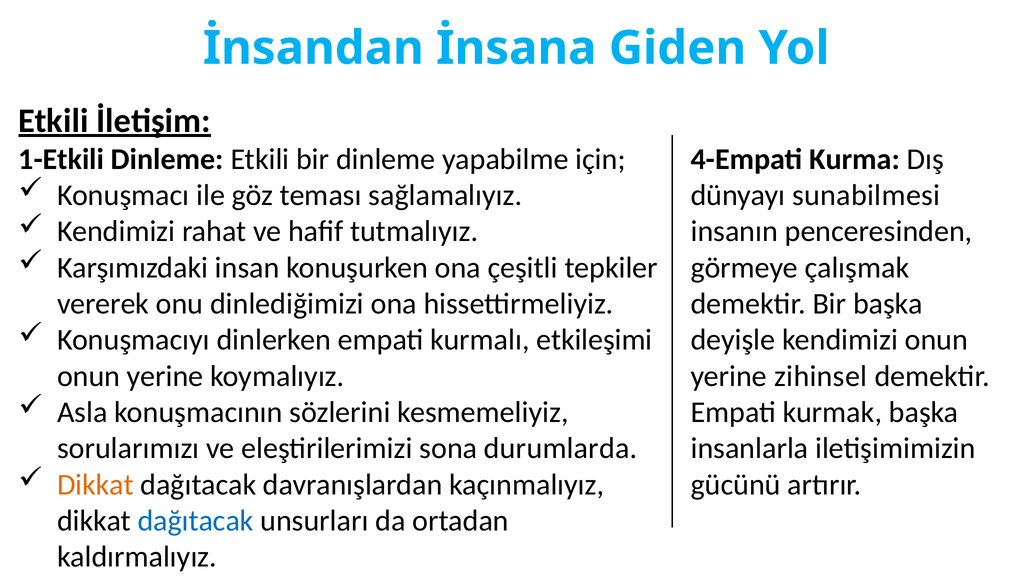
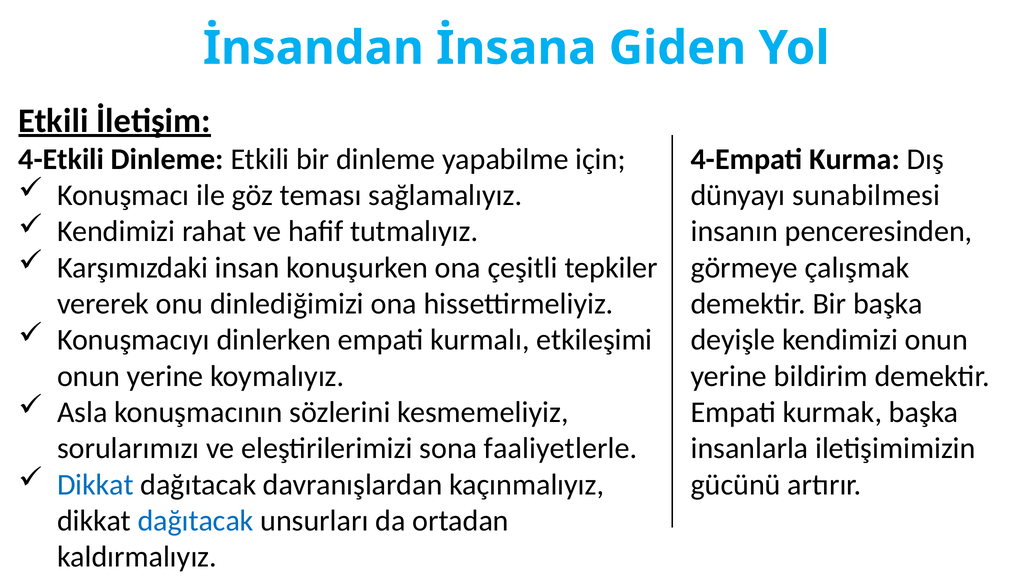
1-Etkili: 1-Etkili -> 4-Etkili
zihinsel: zihinsel -> bildirim
durumlarda: durumlarda -> faaliyetlerle
Dikkat at (95, 485) colour: orange -> blue
